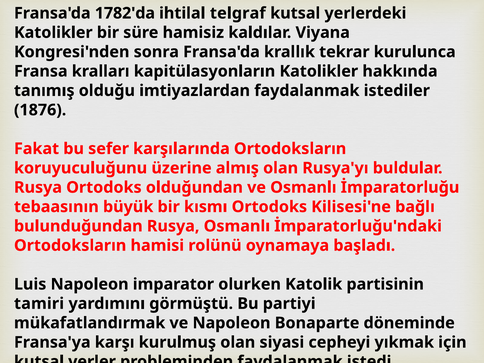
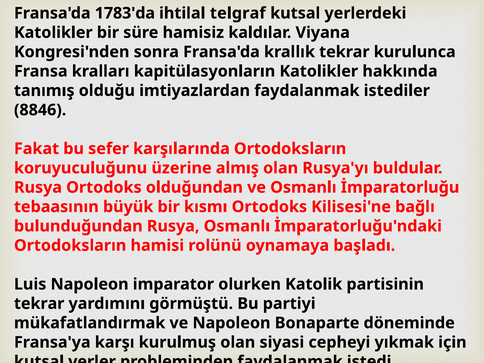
1782'da: 1782'da -> 1783'da
1876: 1876 -> 8846
tamiri at (39, 304): tamiri -> tekrar
